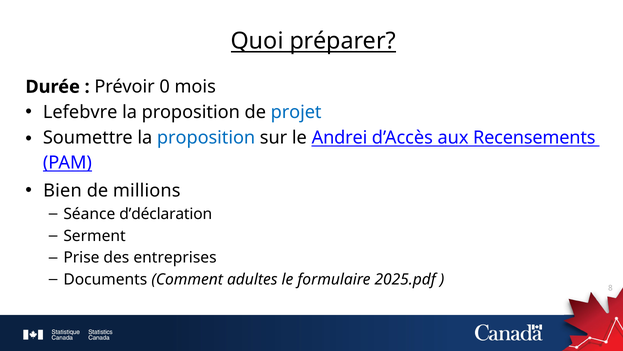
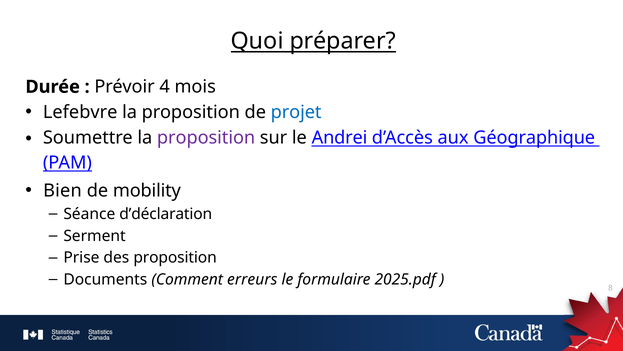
0: 0 -> 4
proposition at (206, 138) colour: blue -> purple
Recensements: Recensements -> Géographique
millions: millions -> mobility
des entreprises: entreprises -> proposition
adultes: adultes -> erreurs
